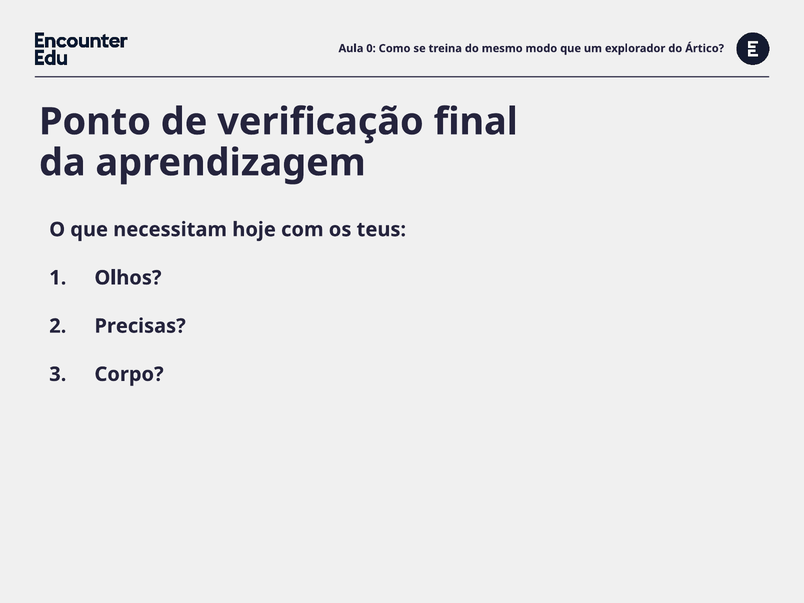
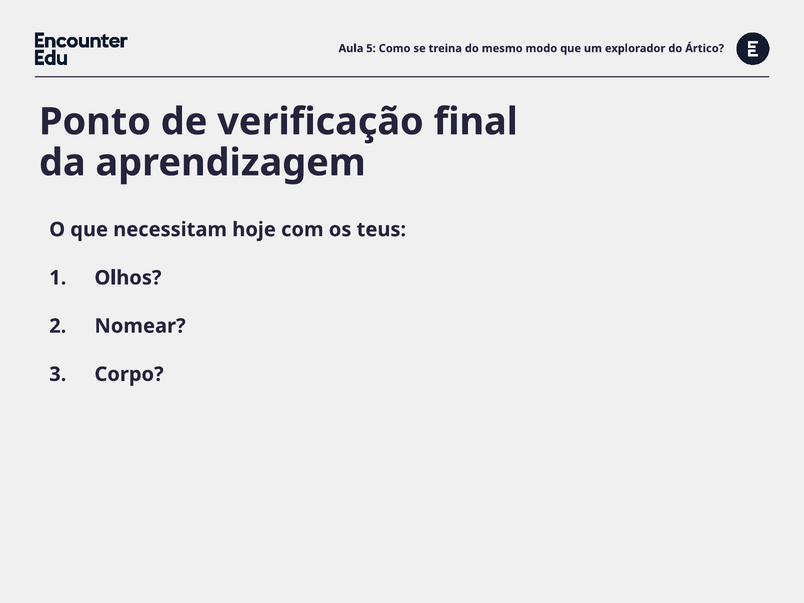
0: 0 -> 5
Precisas: Precisas -> Nomear
